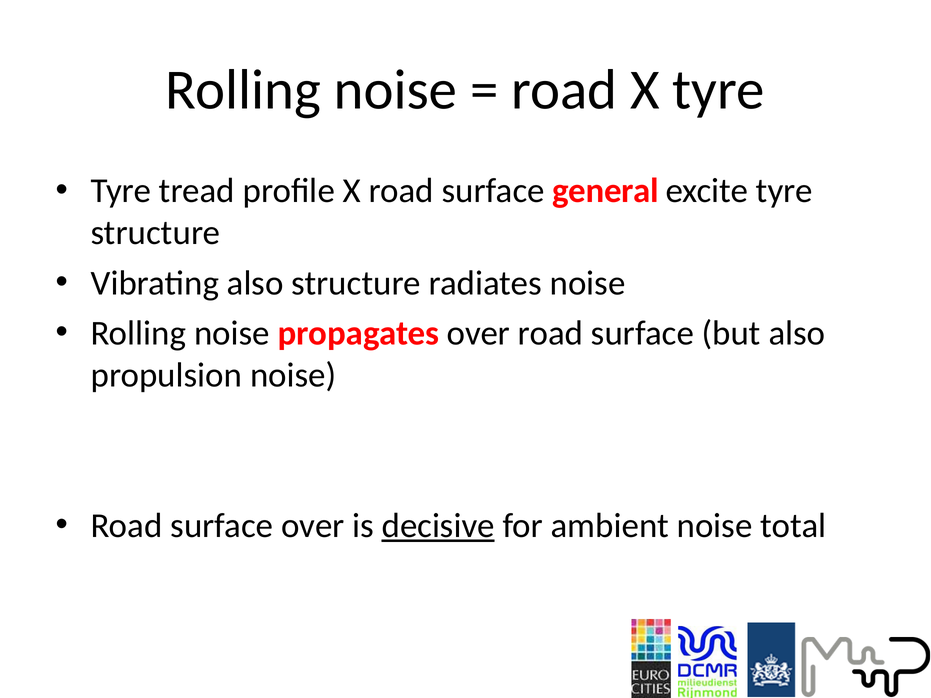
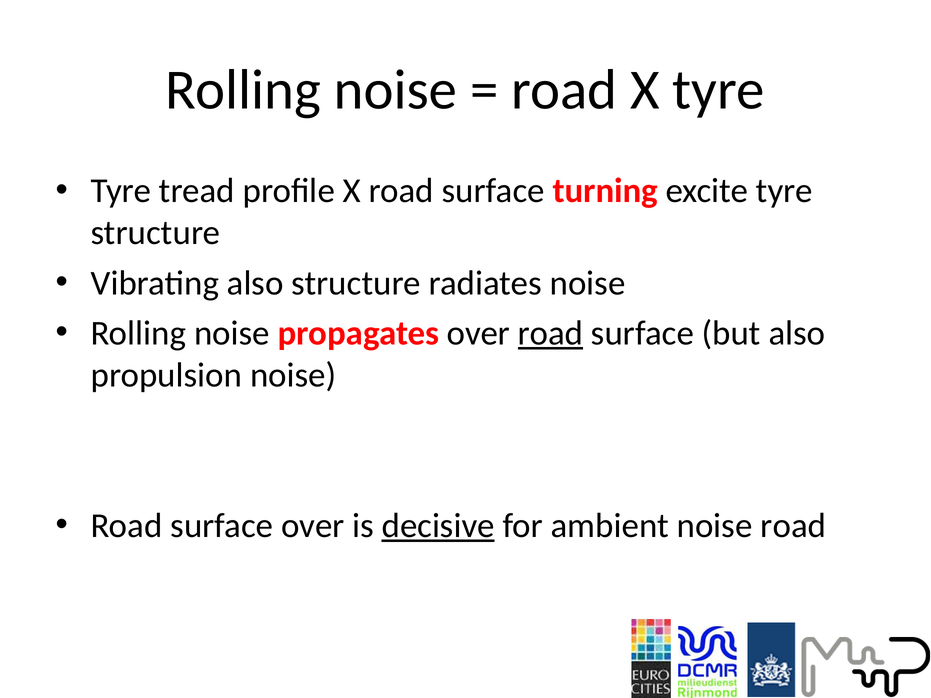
general: general -> turning
road at (551, 333) underline: none -> present
noise total: total -> road
